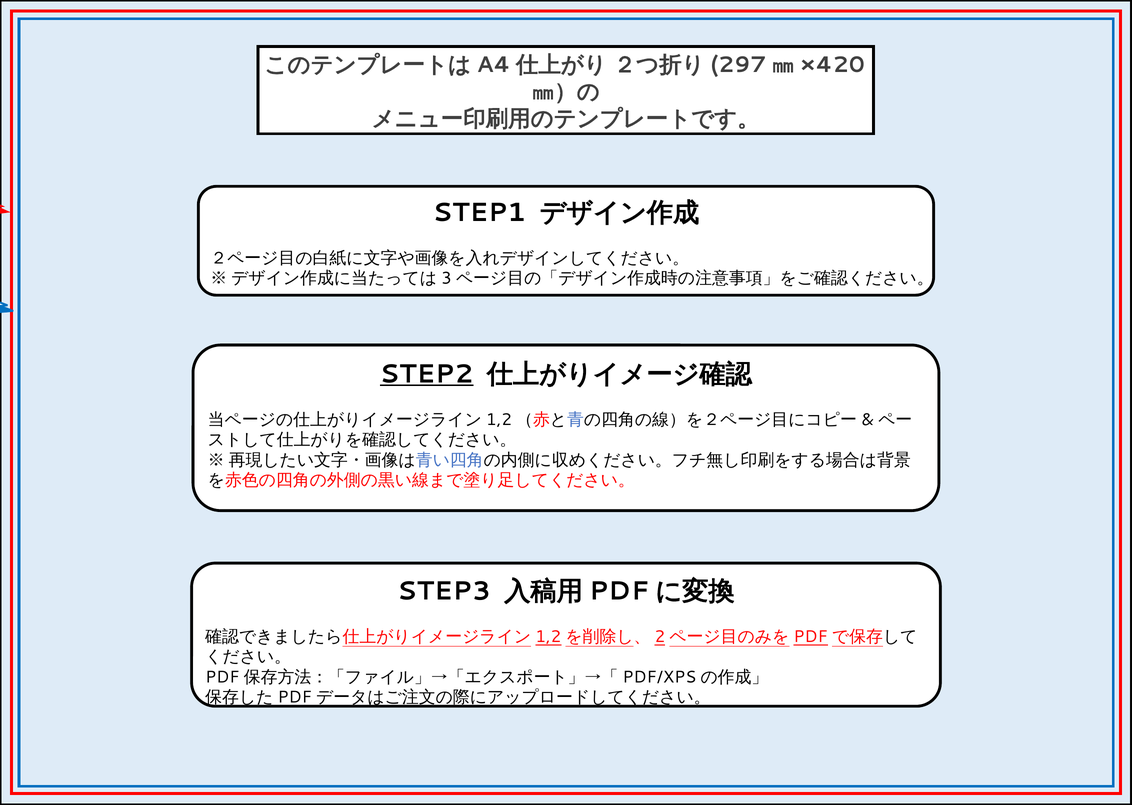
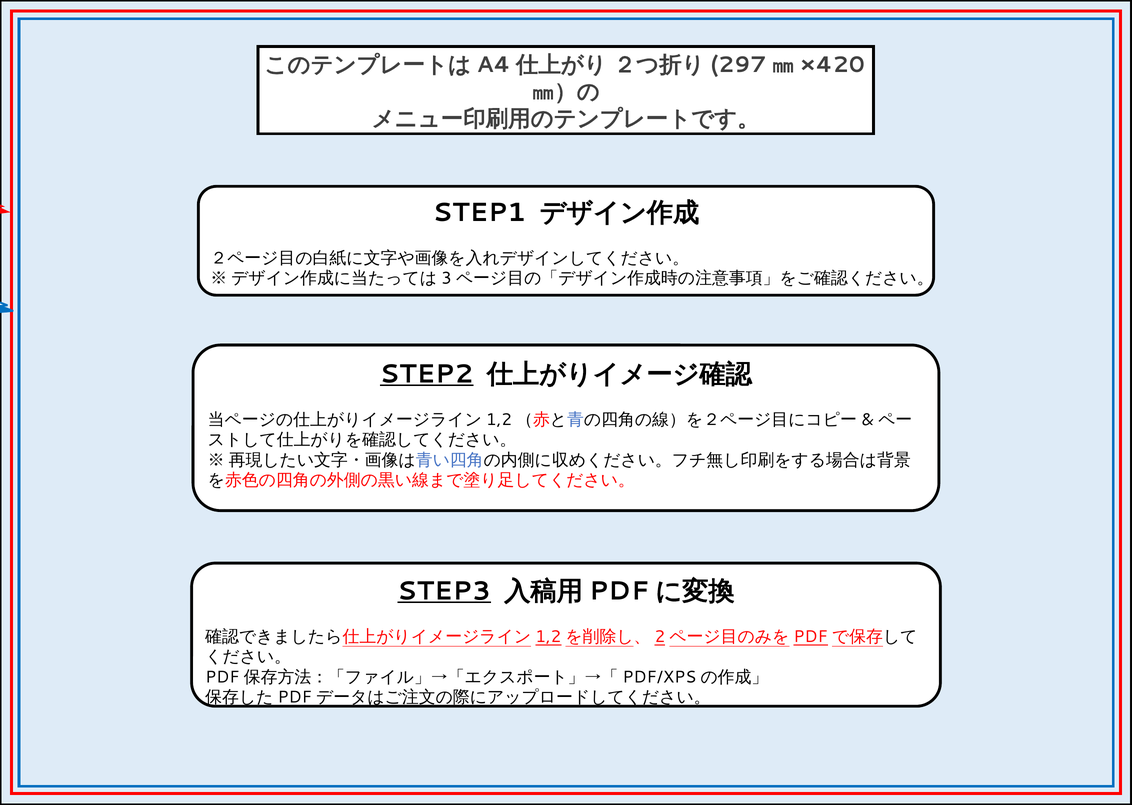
STEP3 underline: none -> present
